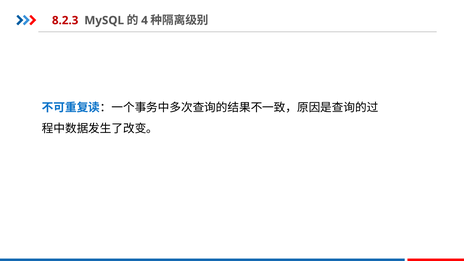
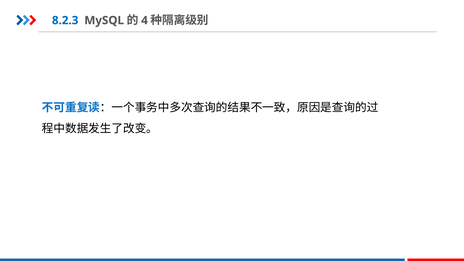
8.2.3 colour: red -> blue
